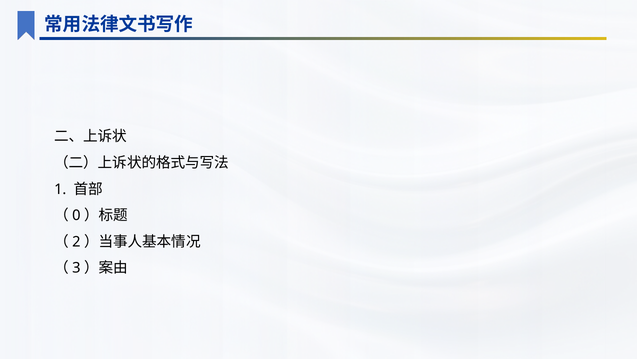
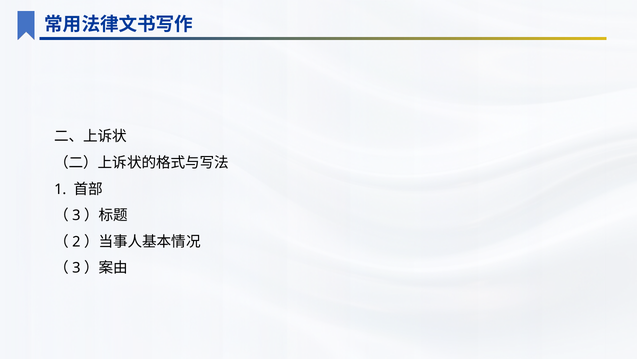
0 at (76, 215): 0 -> 3
